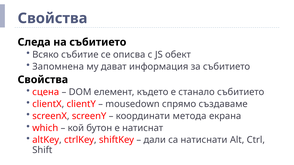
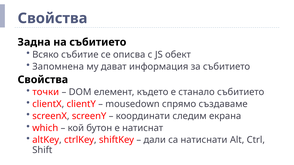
Следа: Следа -> Задна
сцена: сцена -> точки
метода: метода -> следим
